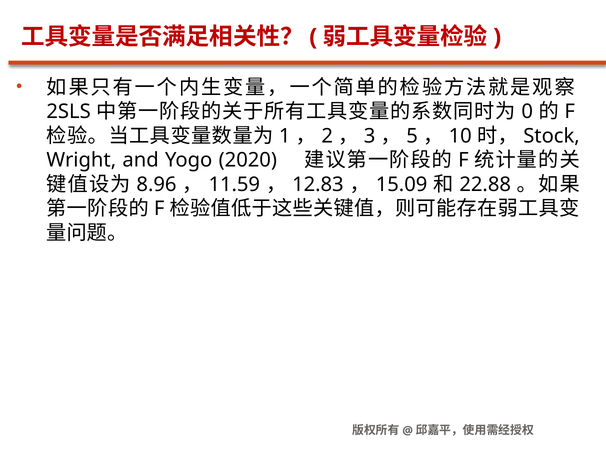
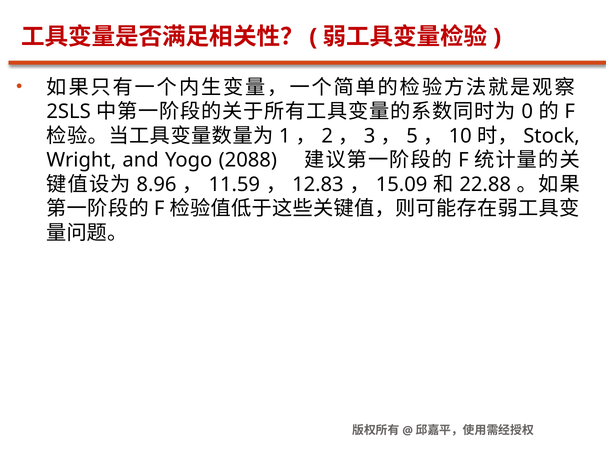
2020: 2020 -> 2088
